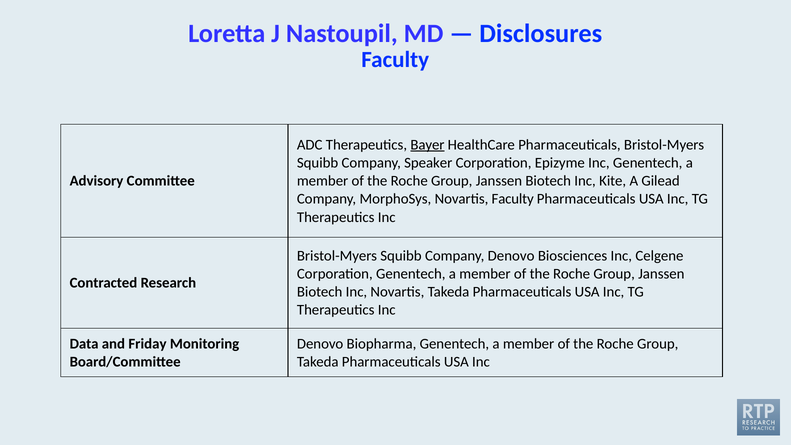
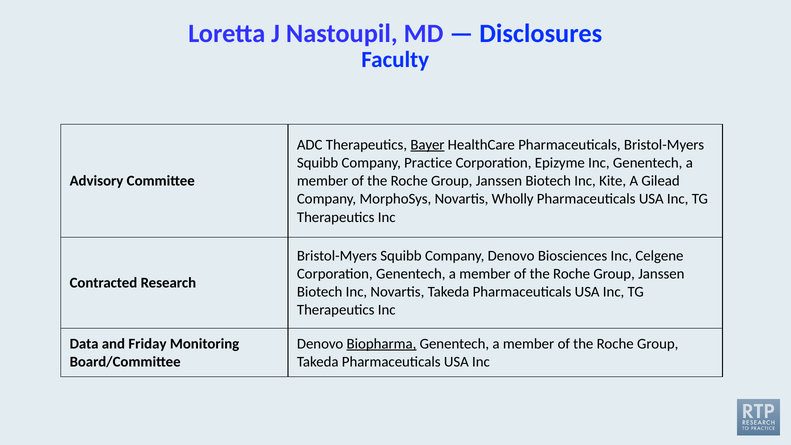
Speaker: Speaker -> Practice
Novartis Faculty: Faculty -> Wholly
Biopharma underline: none -> present
